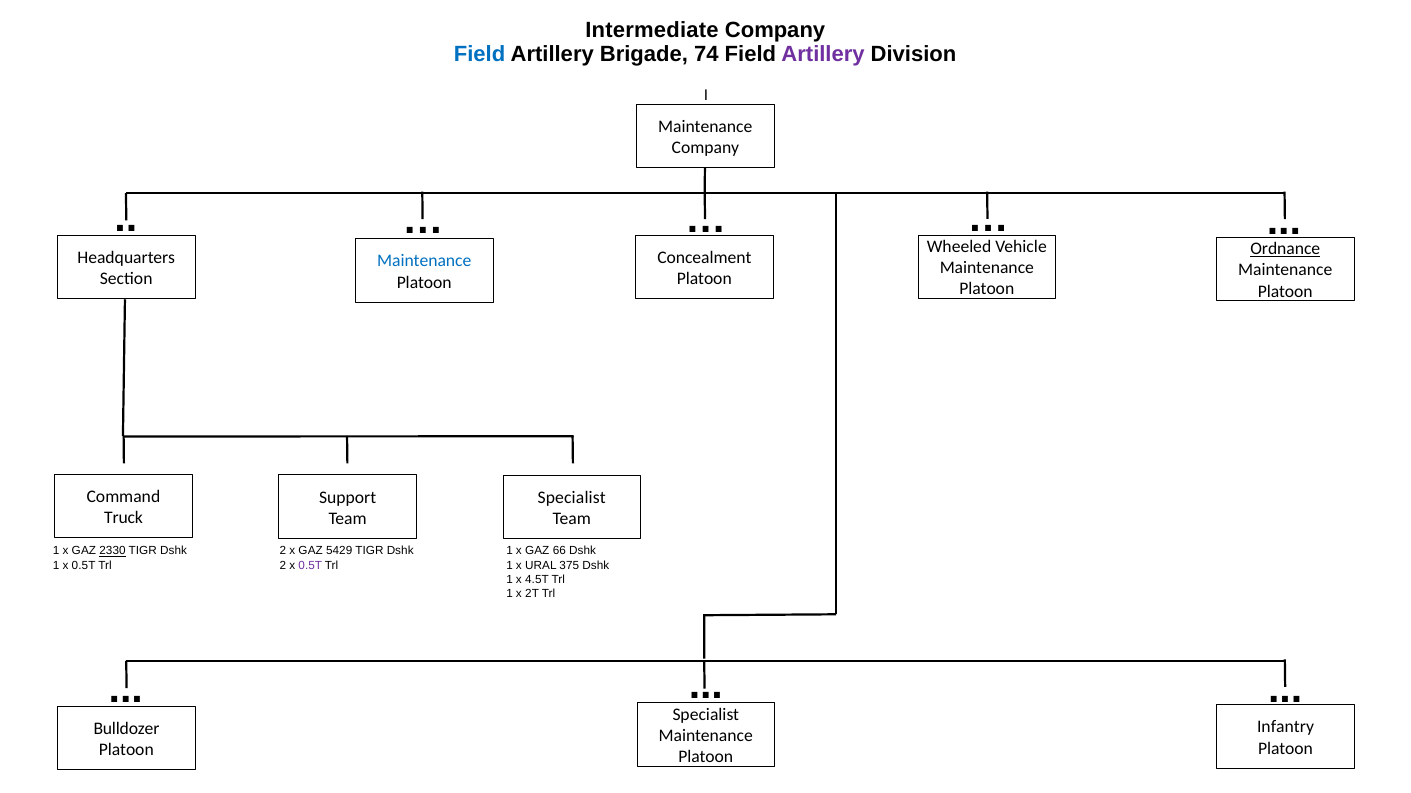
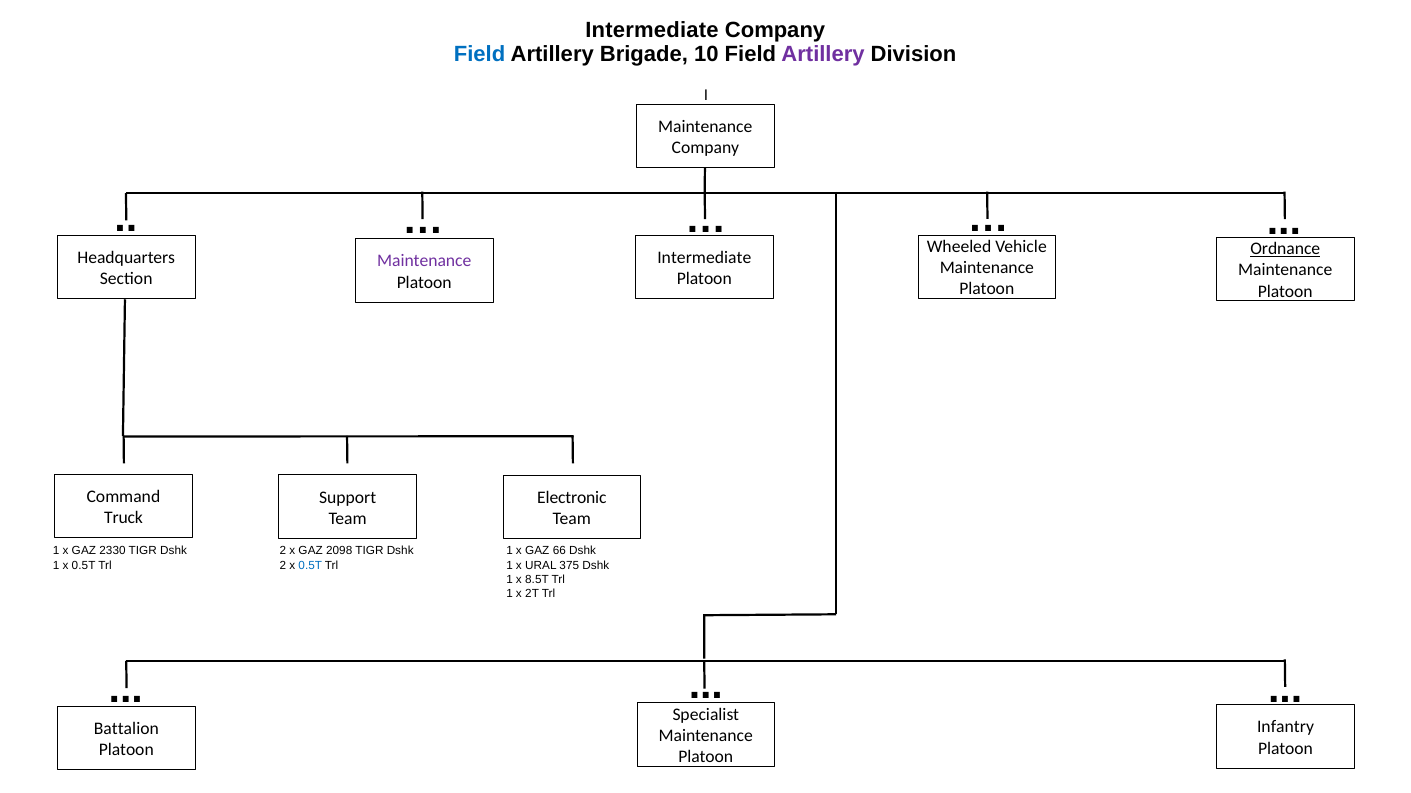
74: 74 -> 10
Concealment at (704, 258): Concealment -> Intermediate
Maintenance at (424, 261) colour: blue -> purple
Specialist at (572, 498): Specialist -> Electronic
2330 underline: present -> none
5429: 5429 -> 2098
0.5T at (310, 566) colour: purple -> blue
4.5T: 4.5T -> 8.5T
Bulldozer: Bulldozer -> Battalion
